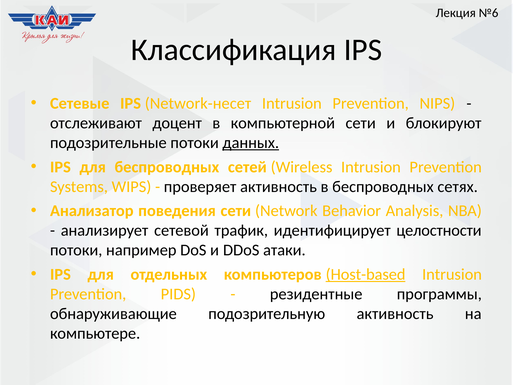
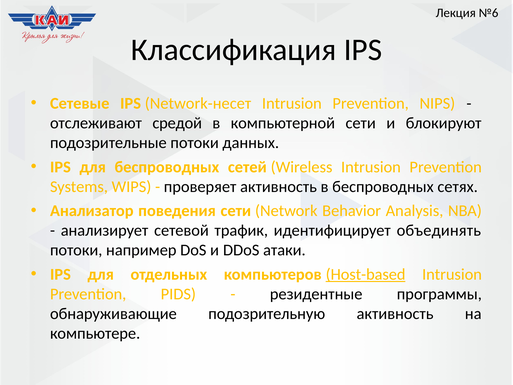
доцент: доцент -> средой
данных underline: present -> none
целостности: целостности -> объединять
